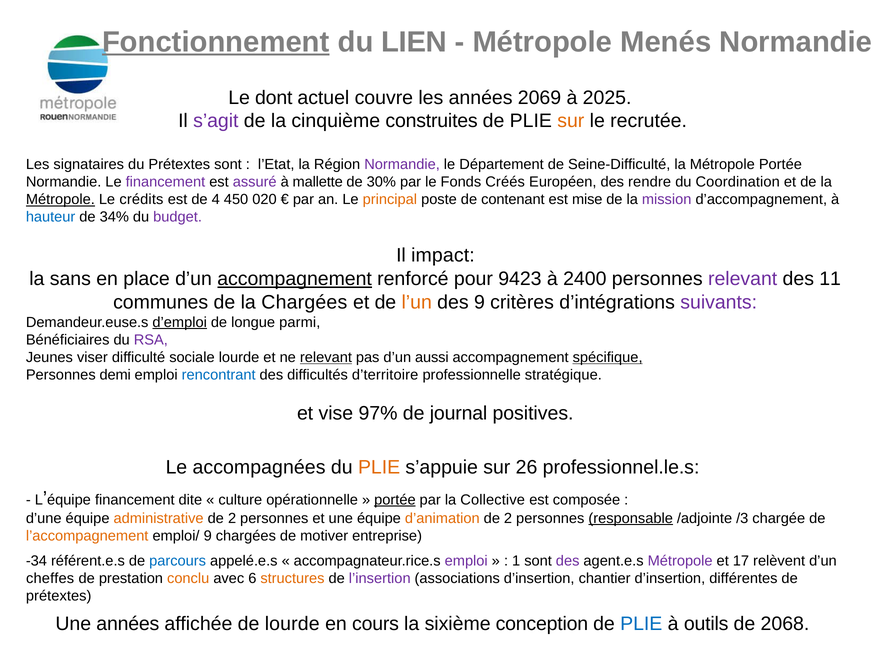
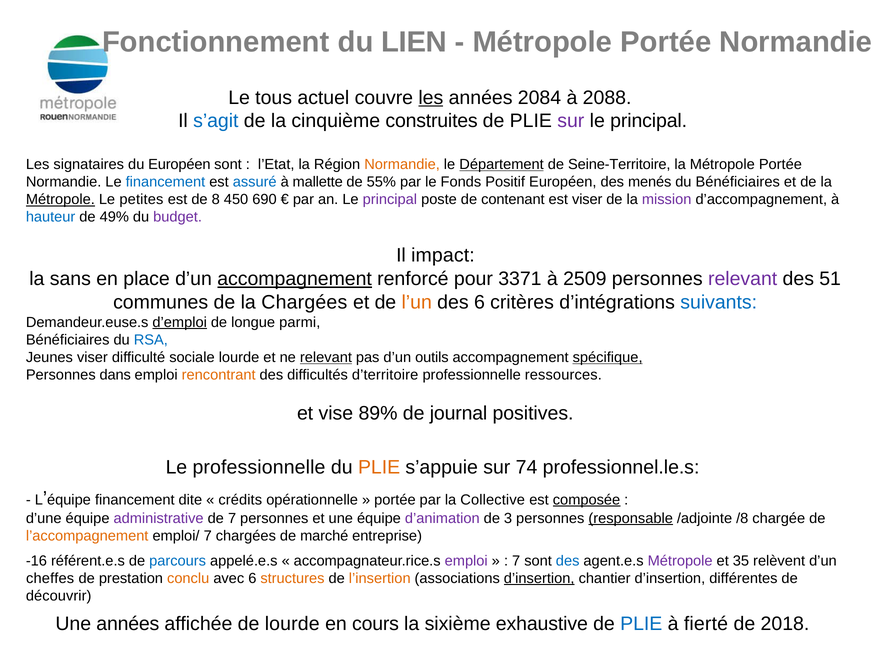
Fonctionnement underline: present -> none
Menés at (666, 42): Menés -> Portée
dont: dont -> tous
les at (431, 98) underline: none -> present
2069: 2069 -> 2084
2025: 2025 -> 2088
s’agit colour: purple -> blue
sur at (571, 121) colour: orange -> purple
recrutée at (649, 121): recrutée -> principal
du Prétextes: Prétextes -> Européen
Normandie at (402, 165) colour: purple -> orange
Département underline: none -> present
Seine-Difficulté: Seine-Difficulté -> Seine-Territoire
financement at (165, 182) colour: purple -> blue
assuré colour: purple -> blue
30%: 30% -> 55%
Créés: Créés -> Positif
rendre: rendre -> menés
du Coordination: Coordination -> Bénéficiaires
crédits: crédits -> petites
4: 4 -> 8
020: 020 -> 690
principal at (390, 200) colour: orange -> purple
est mise: mise -> viser
34%: 34% -> 49%
9423: 9423 -> 3371
2400: 2400 -> 2509
11: 11 -> 51
des 9: 9 -> 6
suivants colour: purple -> blue
RSA colour: purple -> blue
aussi: aussi -> outils
demi: demi -> dans
rencontrant colour: blue -> orange
stratégique: stratégique -> ressources
97%: 97% -> 89%
Le accompagnées: accompagnées -> professionnelle
26: 26 -> 74
culture: culture -> crédits
portée at (395, 500) underline: present -> none
composée underline: none -> present
administrative colour: orange -> purple
2 at (232, 519): 2 -> 7
d’animation colour: orange -> purple
2 at (508, 519): 2 -> 3
/3: /3 -> /8
emploi/ 9: 9 -> 7
motiver: motiver -> marché
-34: -34 -> -16
1 at (516, 561): 1 -> 7
des at (568, 561) colour: purple -> blue
17: 17 -> 35
l’insertion colour: purple -> orange
d’insertion at (539, 579) underline: none -> present
prétextes at (59, 596): prétextes -> découvrir
conception: conception -> exhaustive
outils: outils -> fierté
2068: 2068 -> 2018
